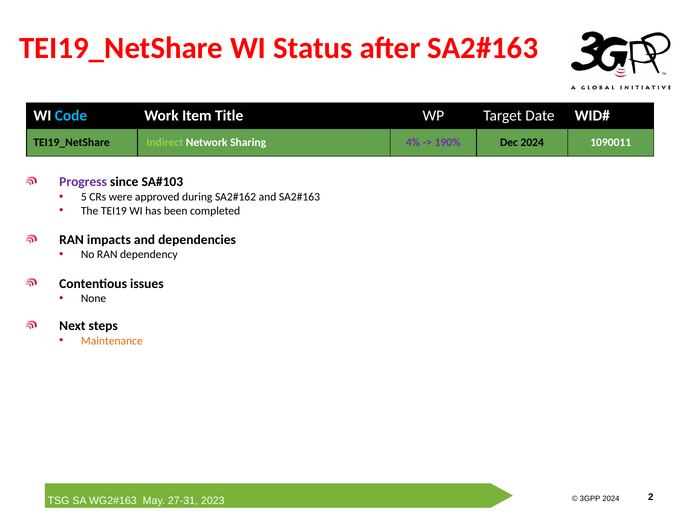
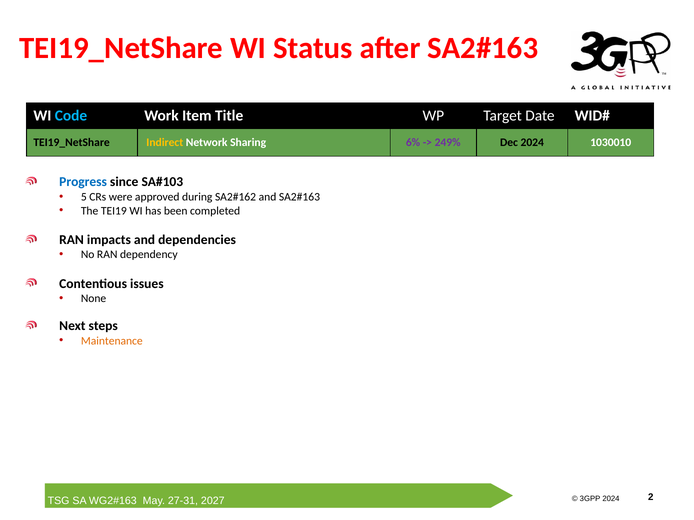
Indirect colour: light green -> yellow
4%: 4% -> 6%
190%: 190% -> 249%
1090011: 1090011 -> 1030010
Progress colour: purple -> blue
2023: 2023 -> 2027
